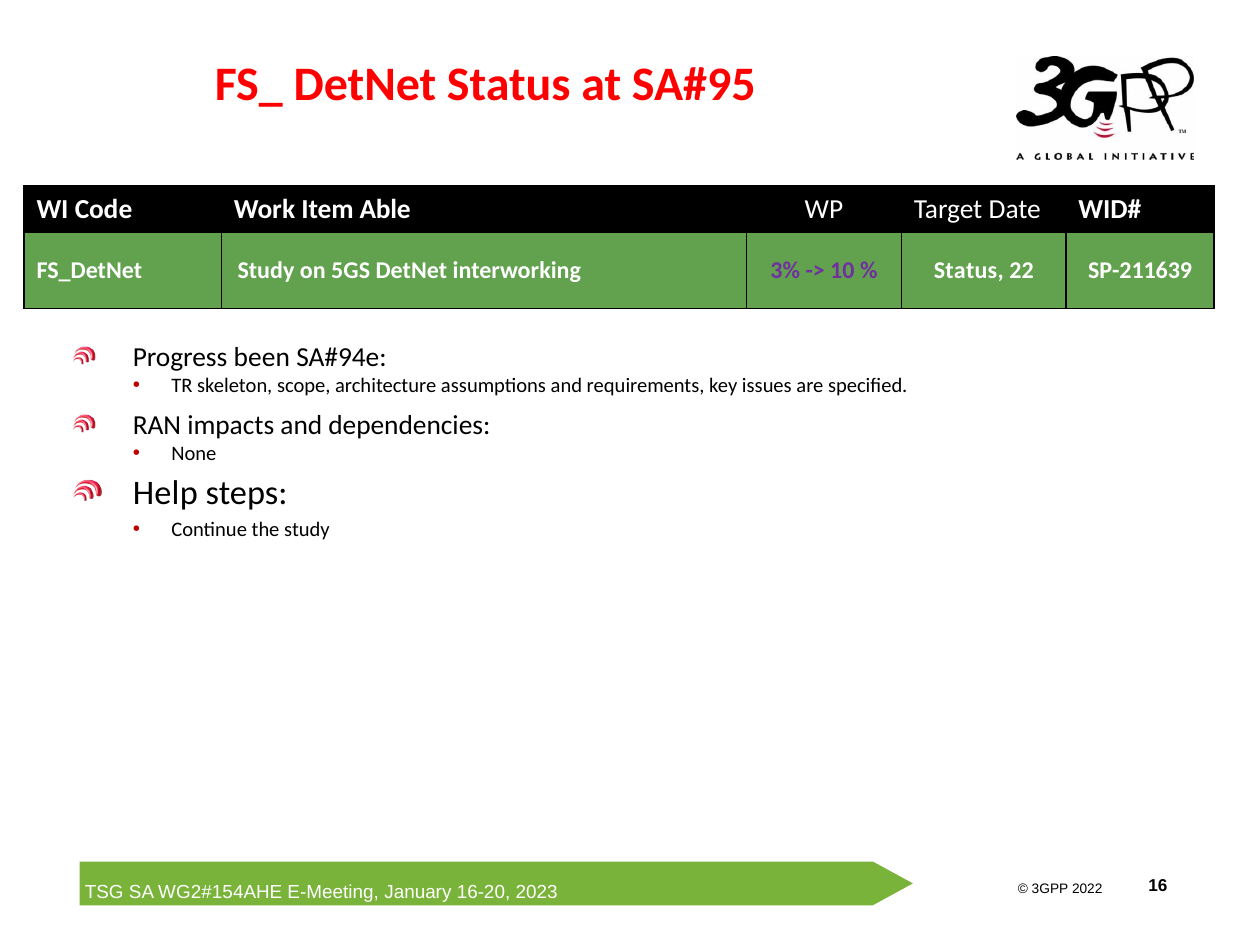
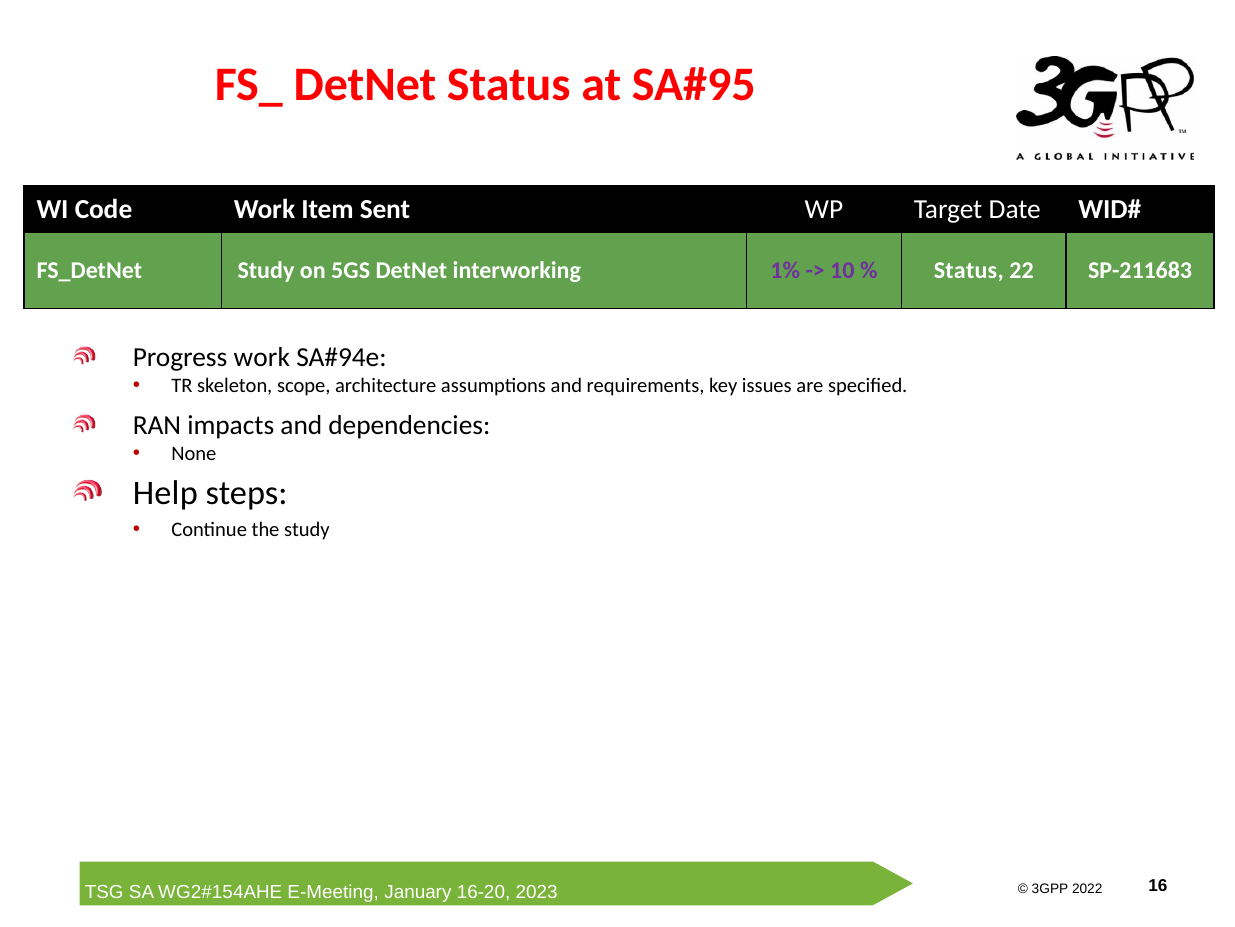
Able: Able -> Sent
3%: 3% -> 1%
SP-211639: SP-211639 -> SP-211683
Progress been: been -> work
